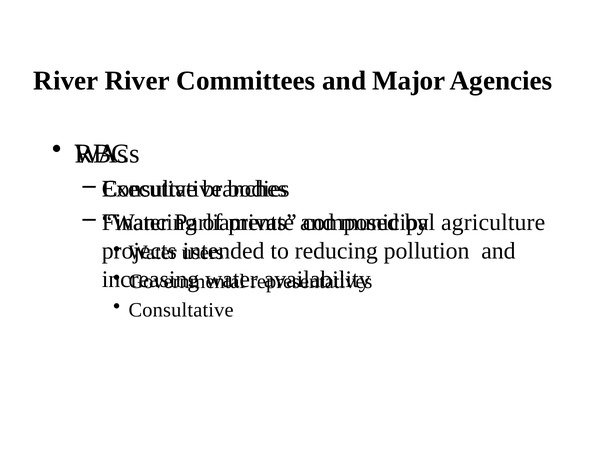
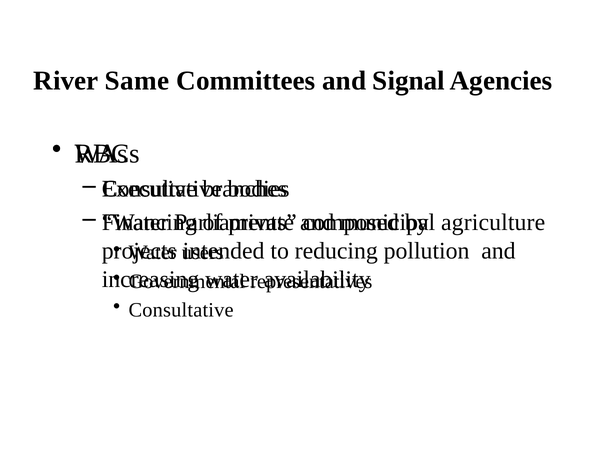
River River: River -> Same
Major: Major -> Signal
